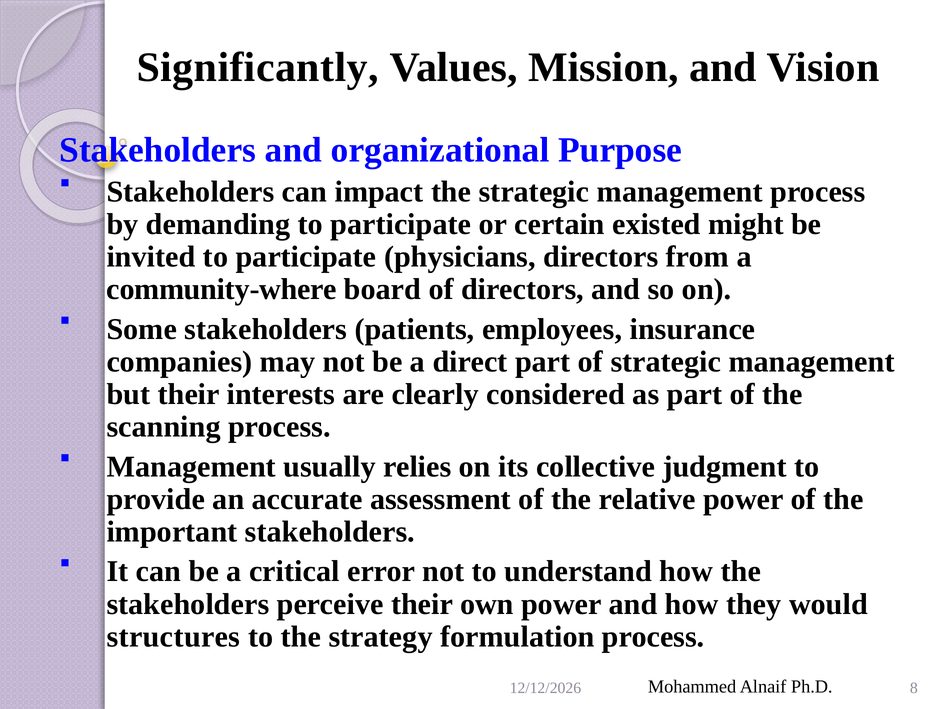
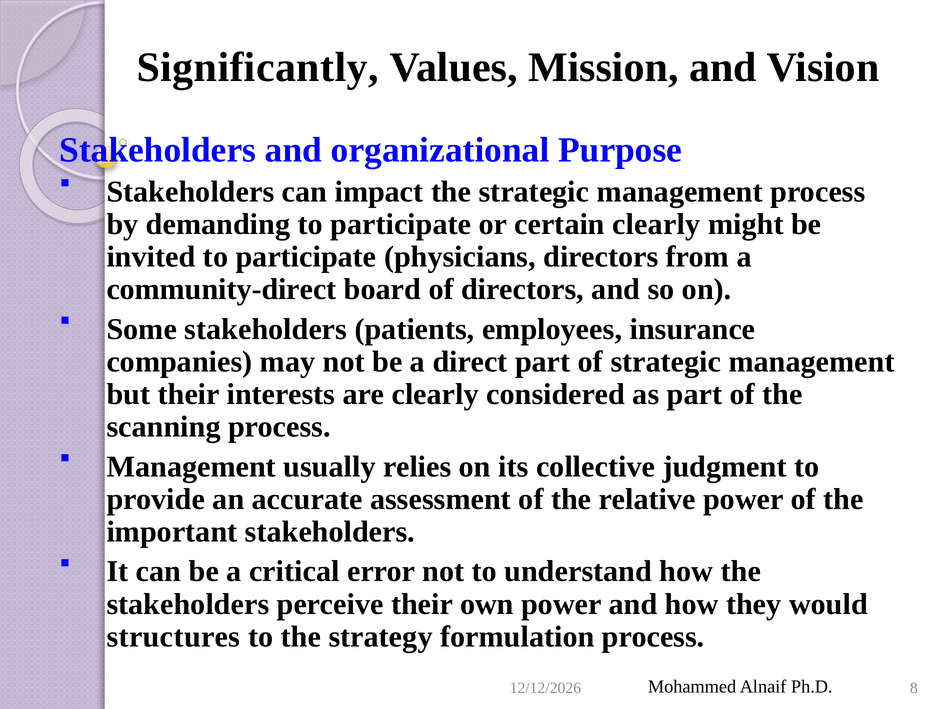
certain existed: existed -> clearly
community-where: community-where -> community-direct
